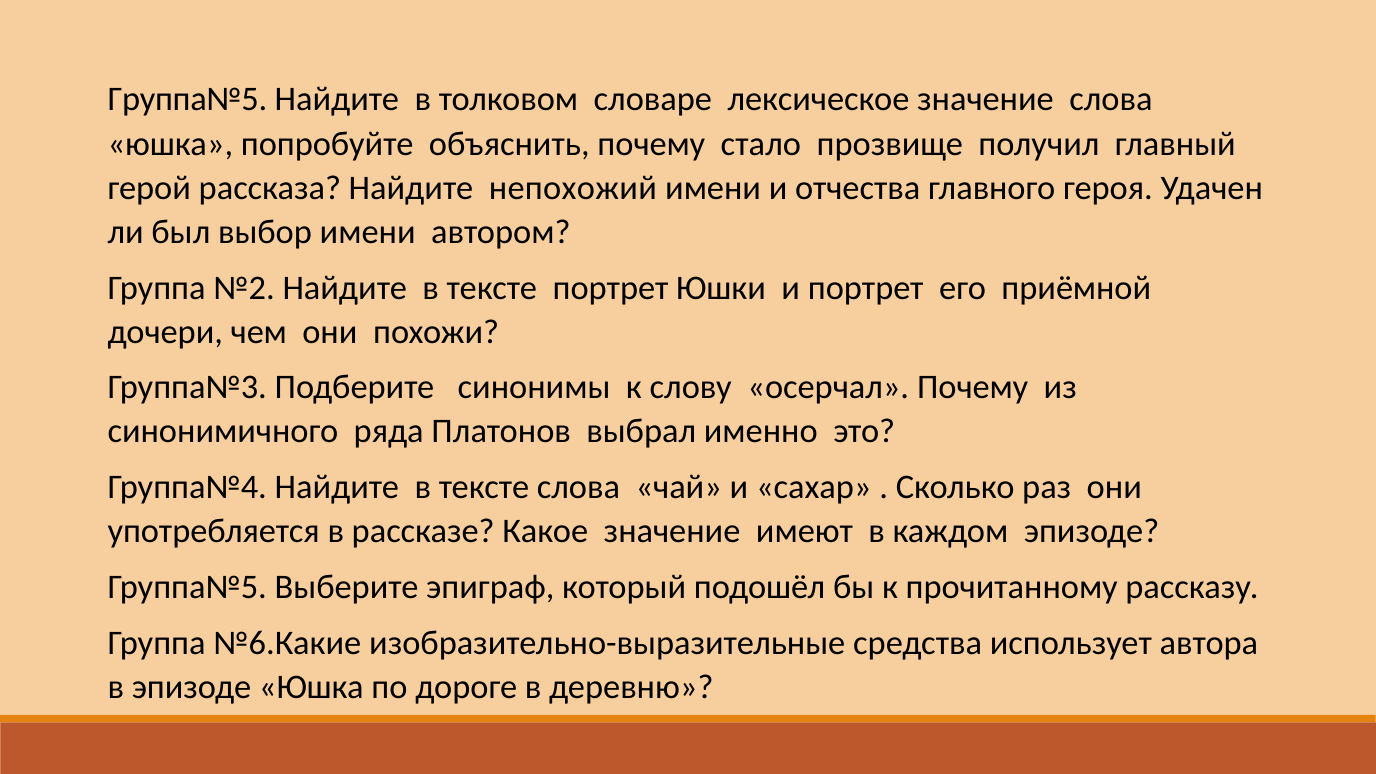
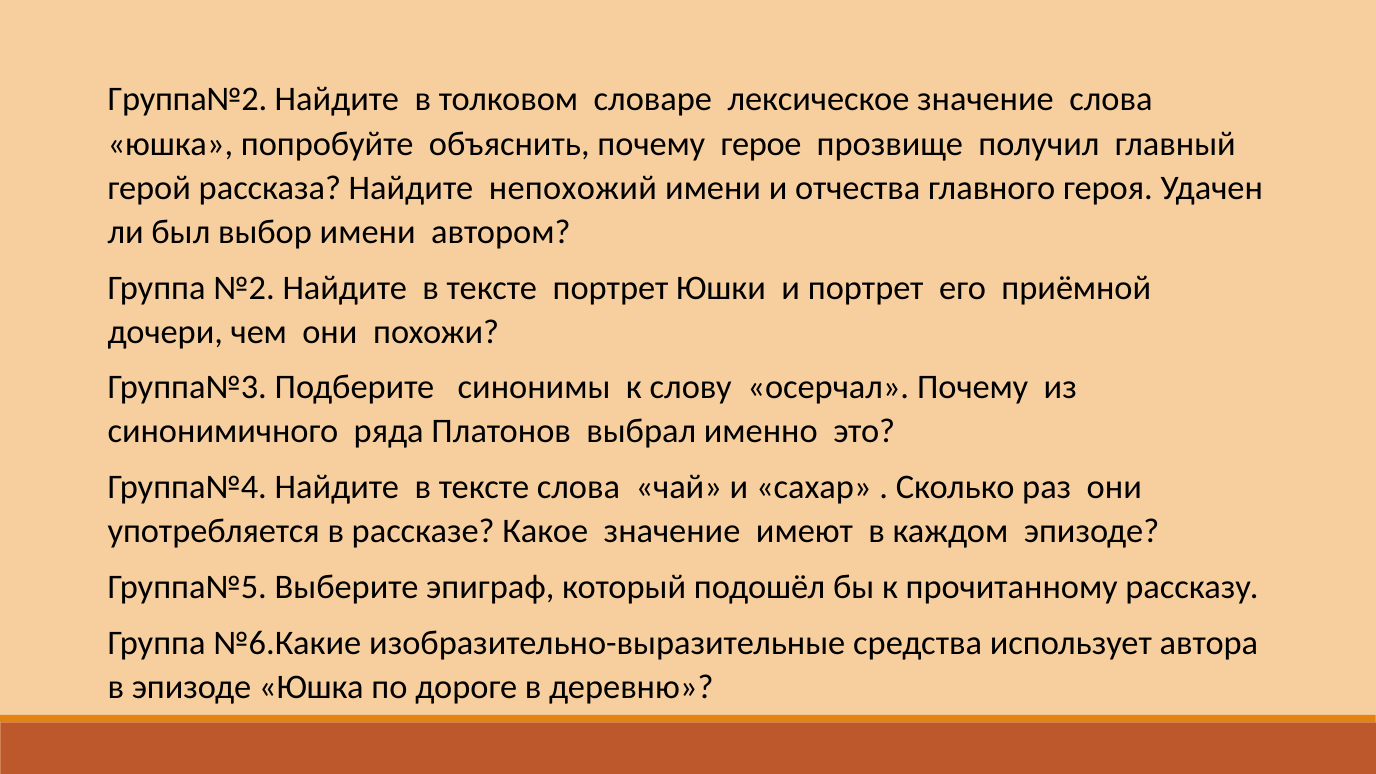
Группа№5 at (187, 100): Группа№5 -> Группа№2
стало: стало -> герое
